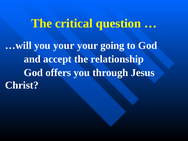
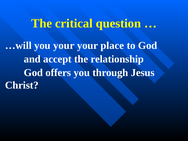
going: going -> place
